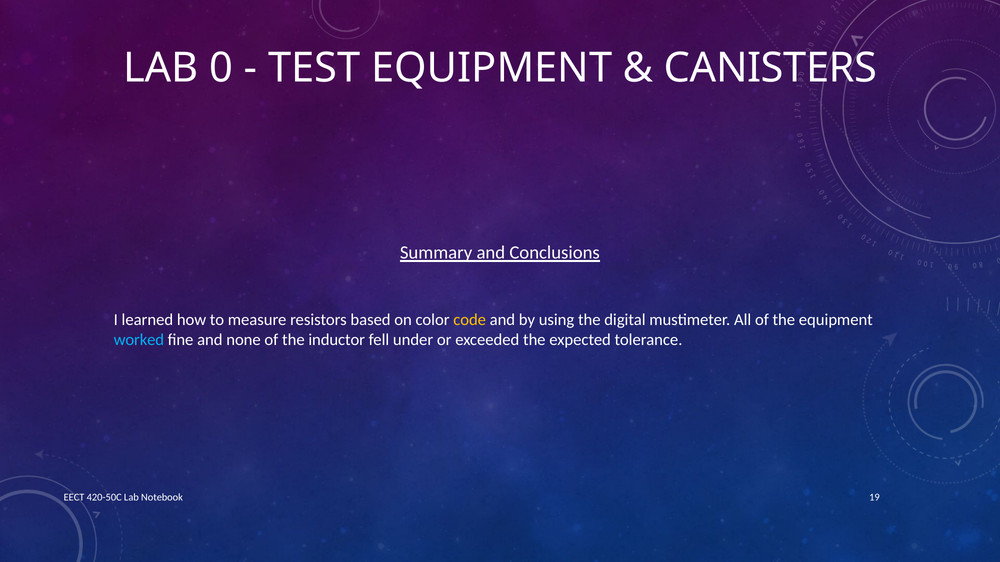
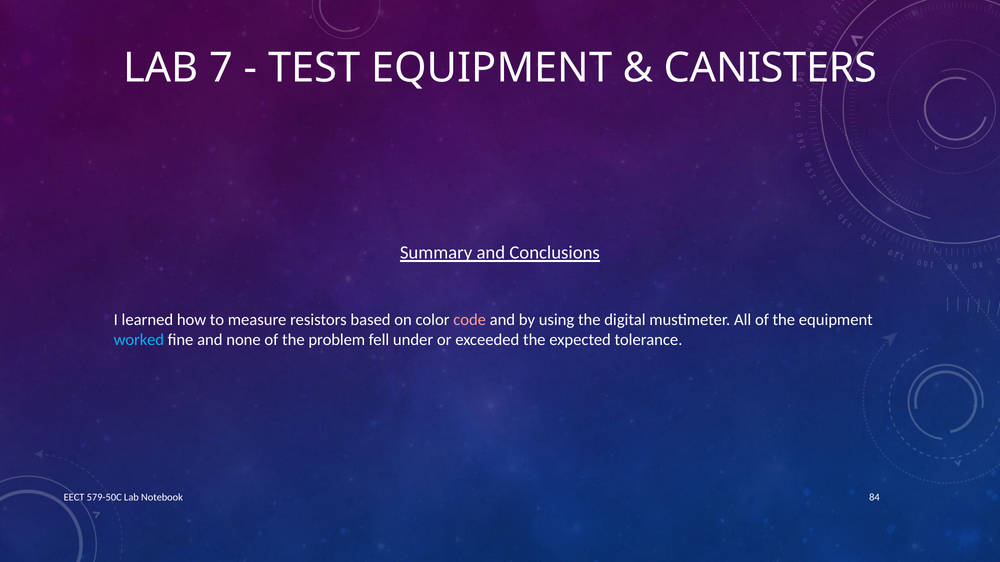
0: 0 -> 7
code colour: yellow -> pink
inductor: inductor -> problem
420-50C: 420-50C -> 579-50C
19: 19 -> 84
